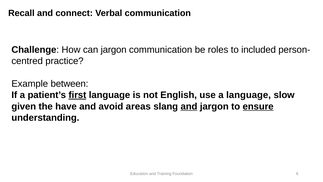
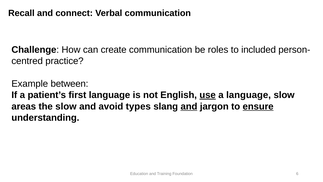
can jargon: jargon -> create
first underline: present -> none
use underline: none -> present
given: given -> areas
the have: have -> slow
areas: areas -> types
